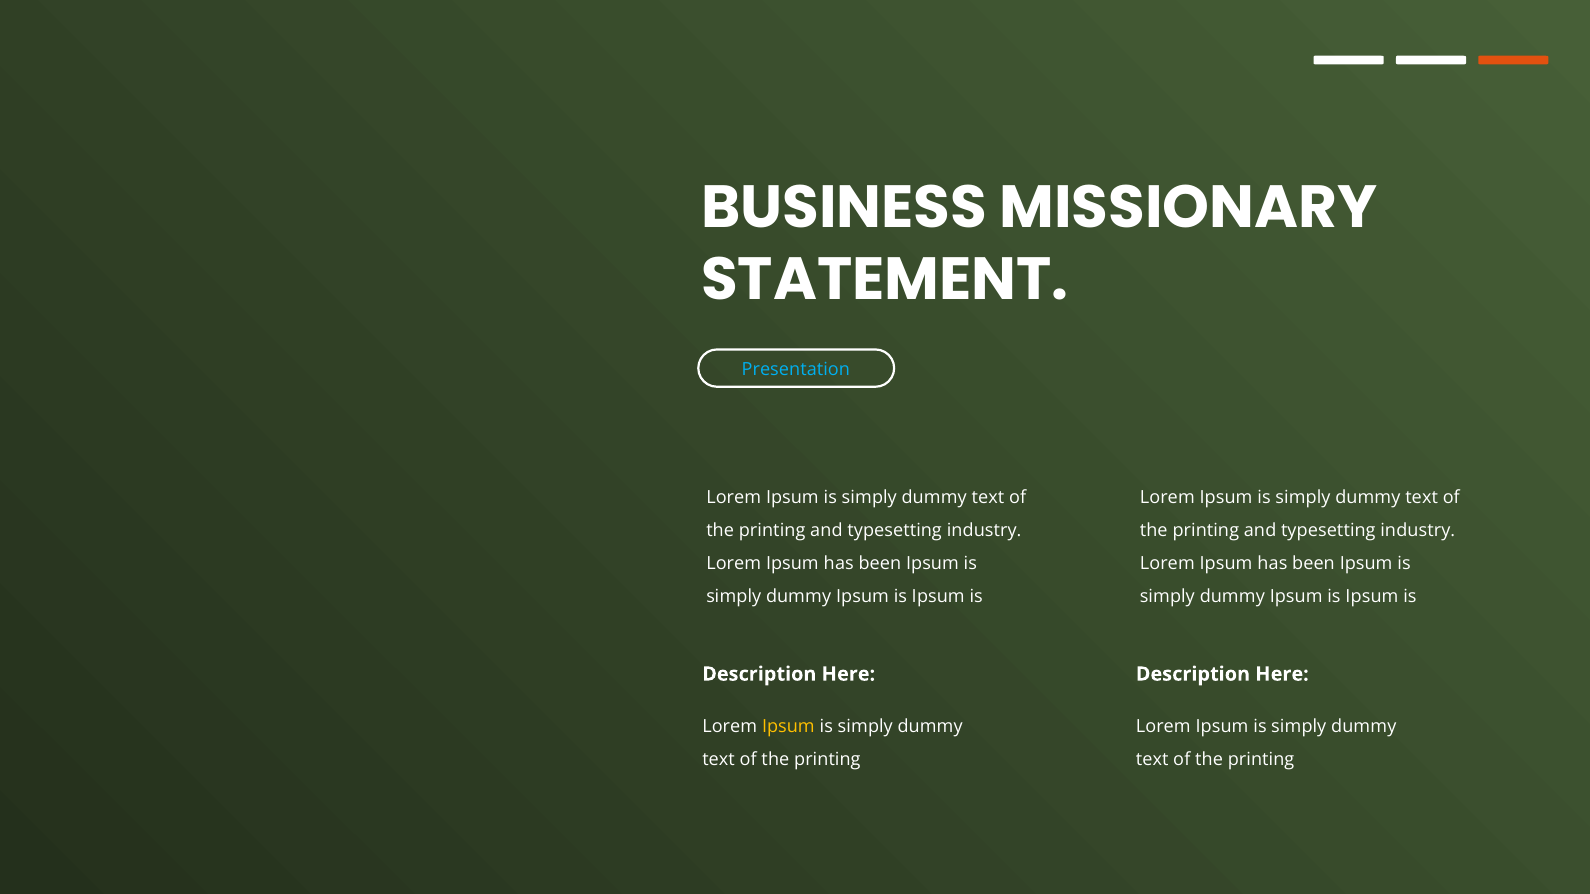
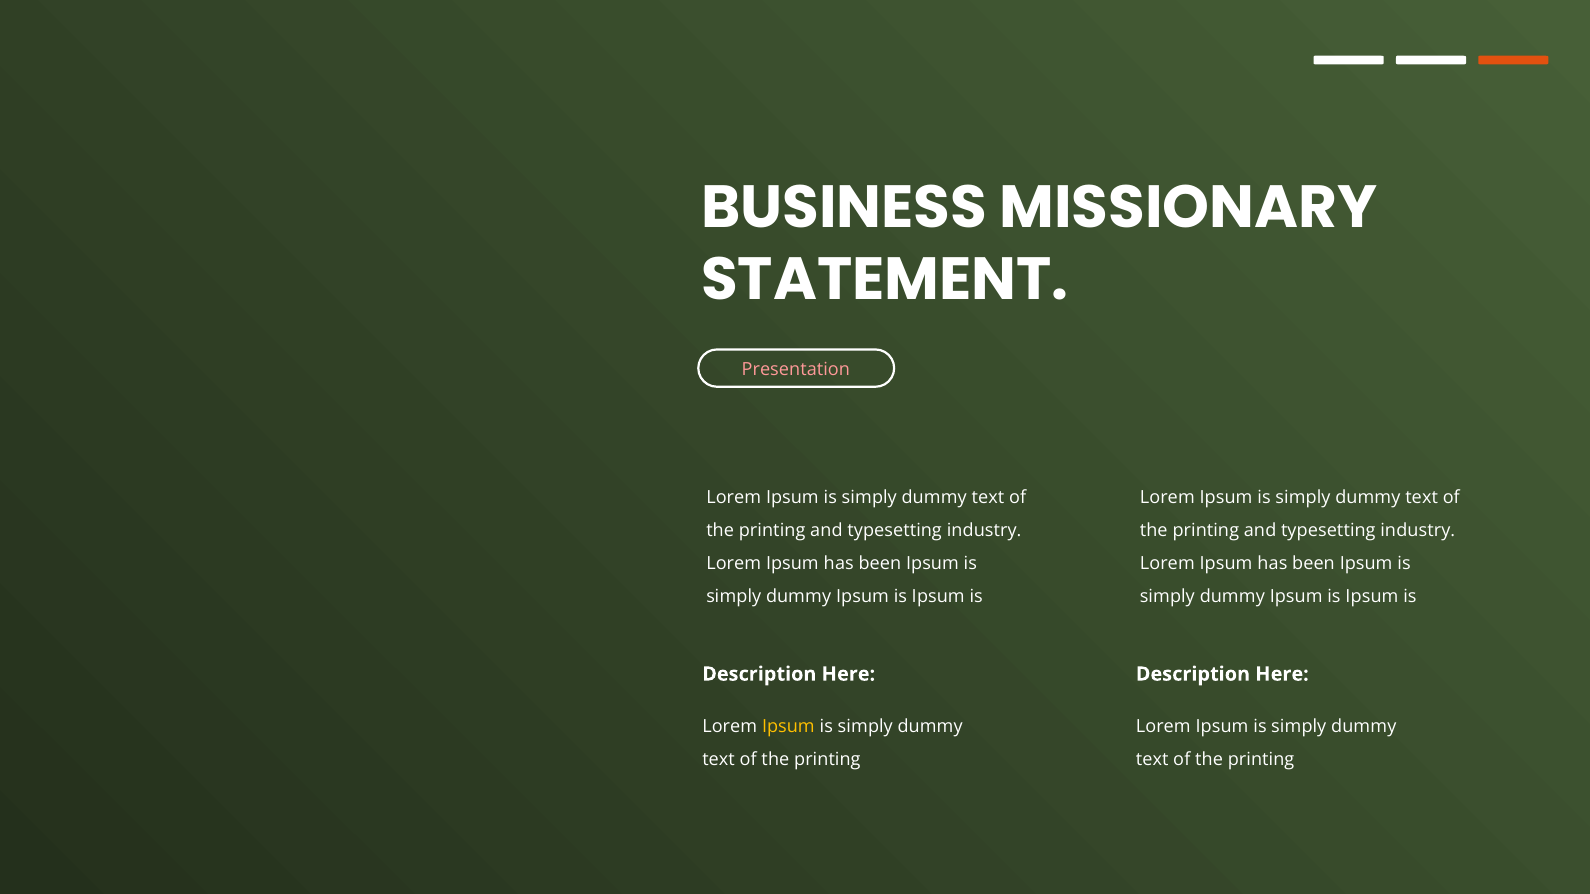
Presentation colour: light blue -> pink
